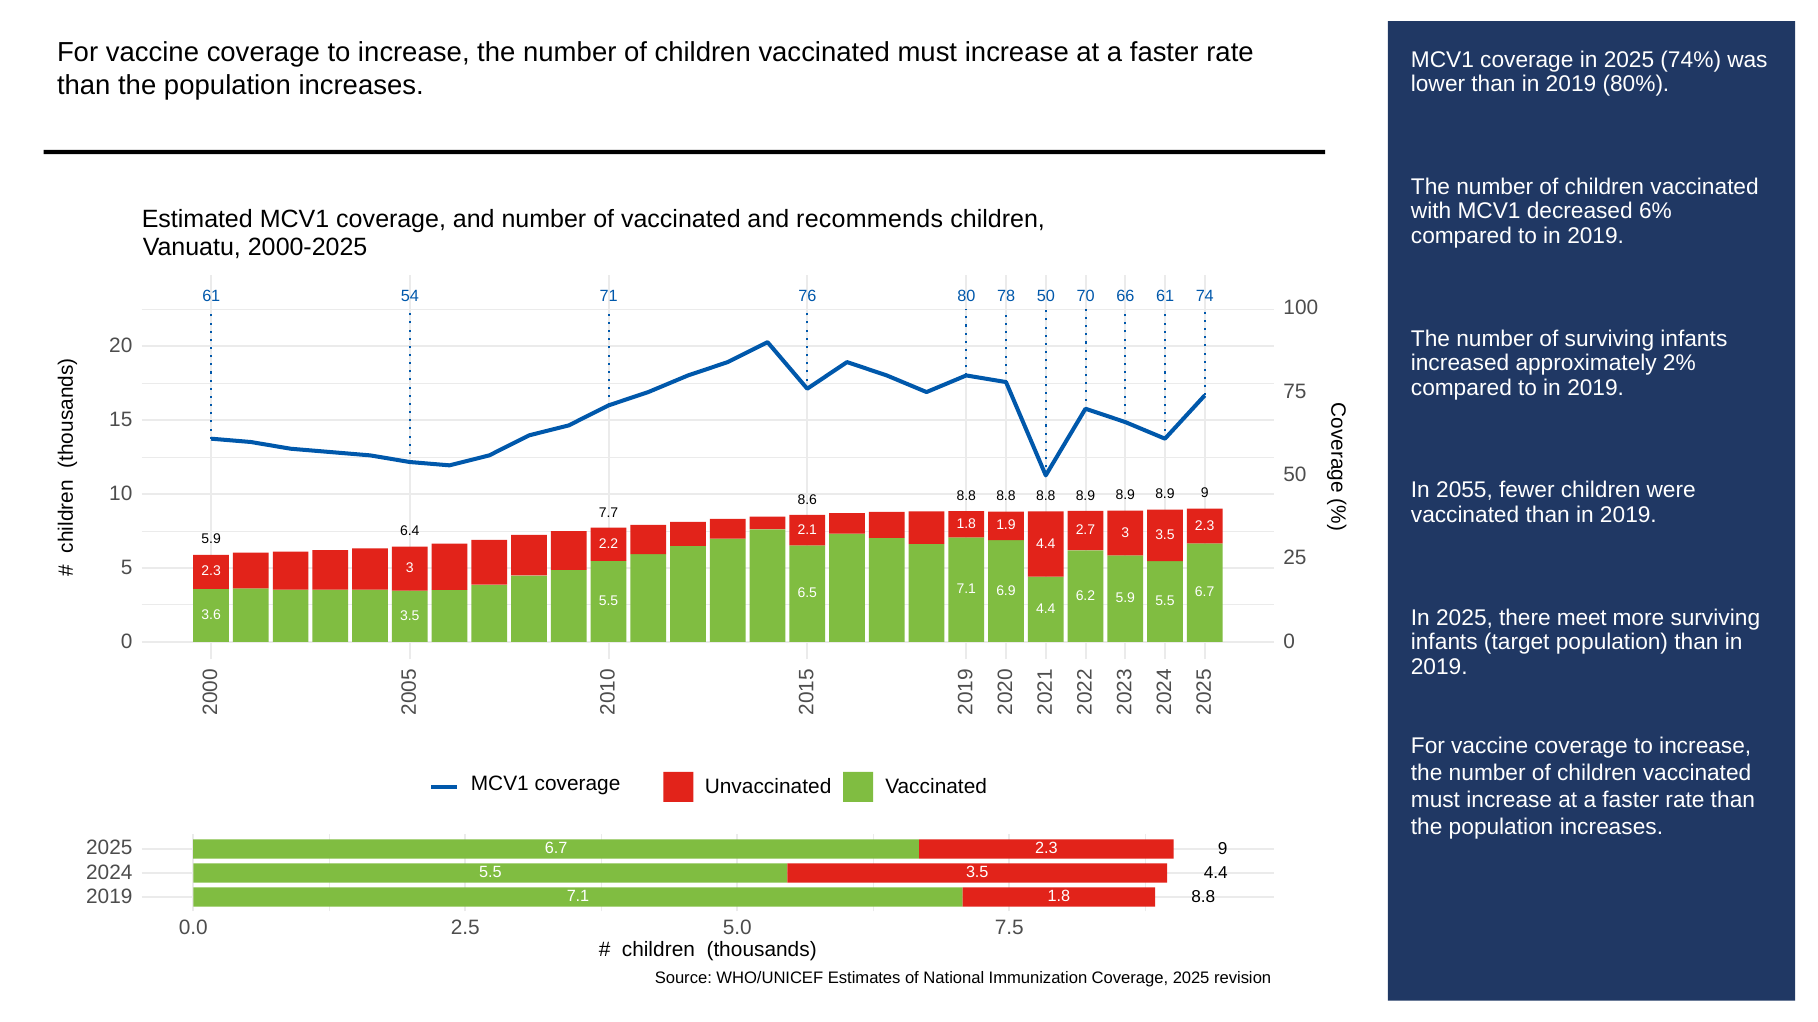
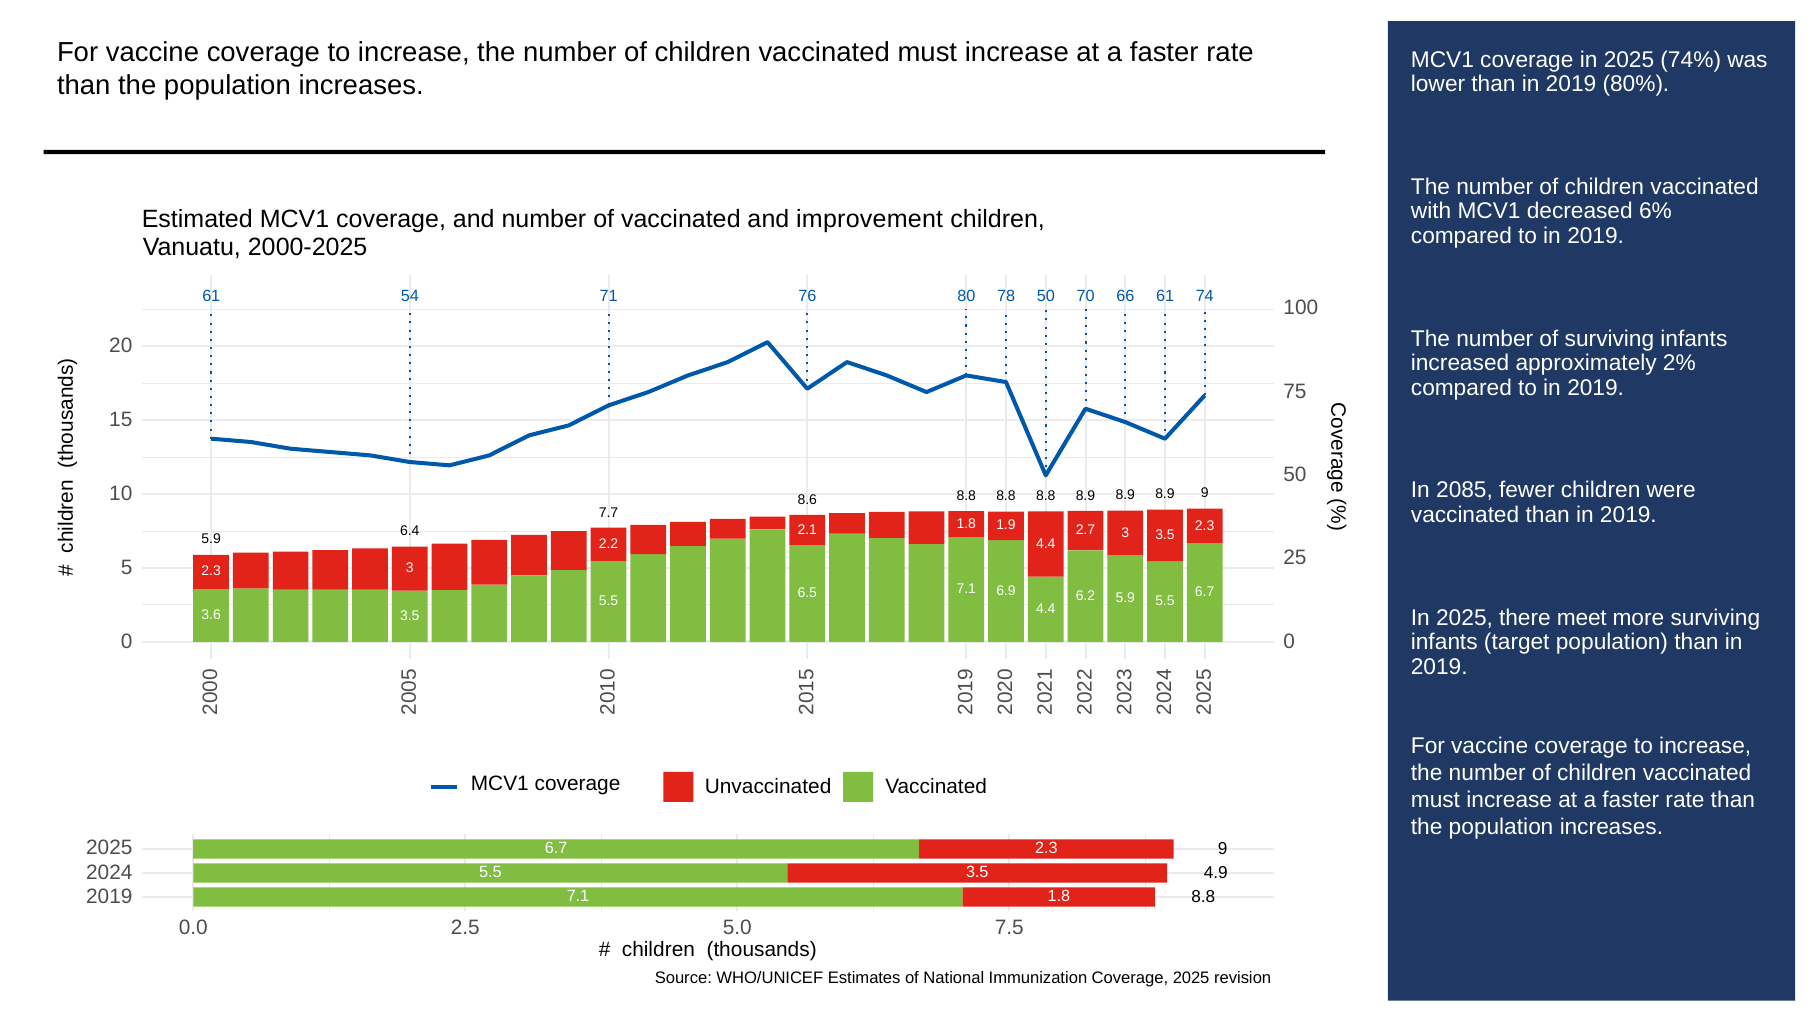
recommends: recommends -> improvement
2055: 2055 -> 2085
4.4 at (1216, 873): 4.4 -> 4.9
